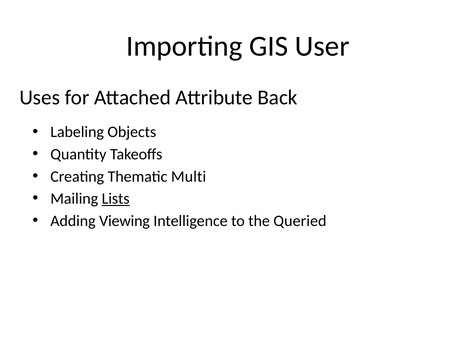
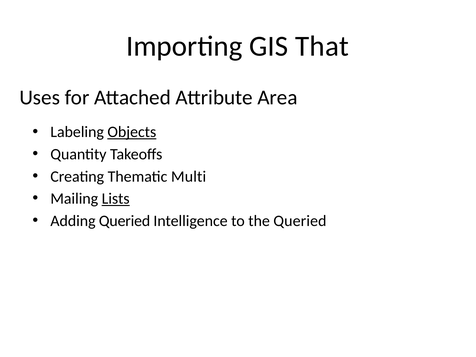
User: User -> That
Back: Back -> Area
Objects underline: none -> present
Adding Viewing: Viewing -> Queried
